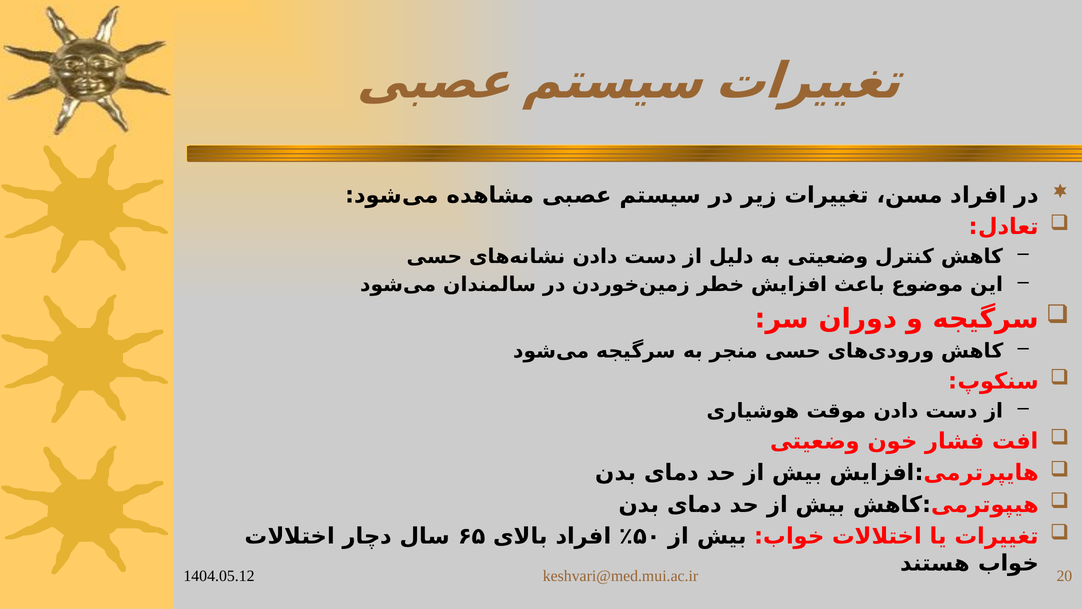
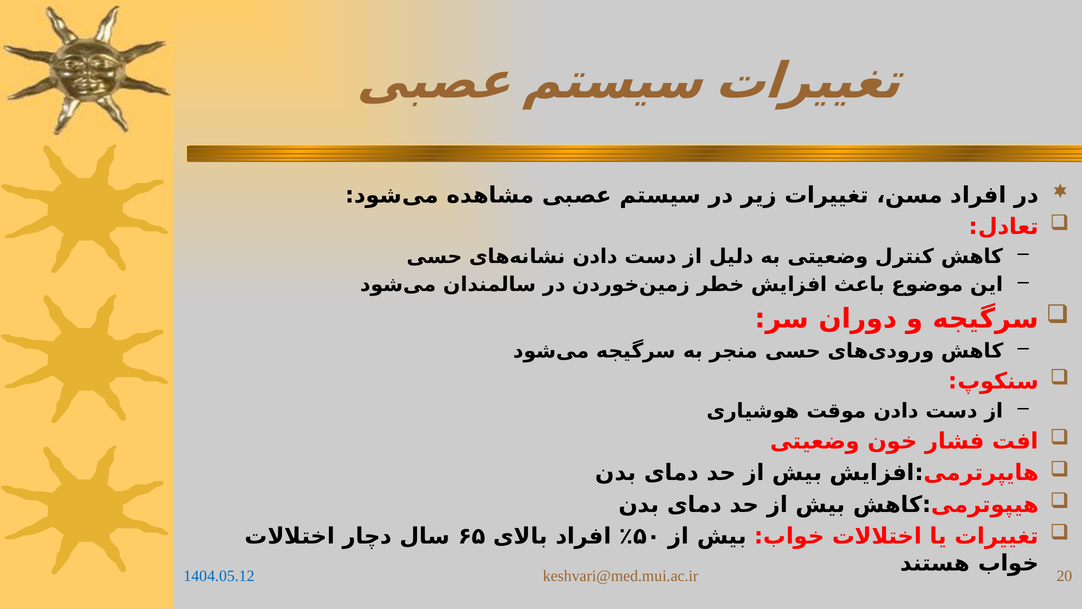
1404.05.12 colour: black -> blue
